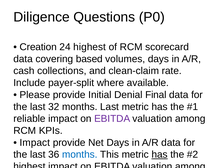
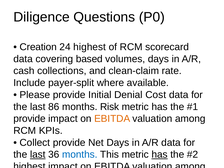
Denial Final: Final -> Cost
32: 32 -> 86
months Last: Last -> Risk
reliable at (29, 119): reliable -> provide
EBITDA at (112, 119) colour: purple -> orange
Impact at (35, 143): Impact -> Collect
last at (38, 155) underline: none -> present
